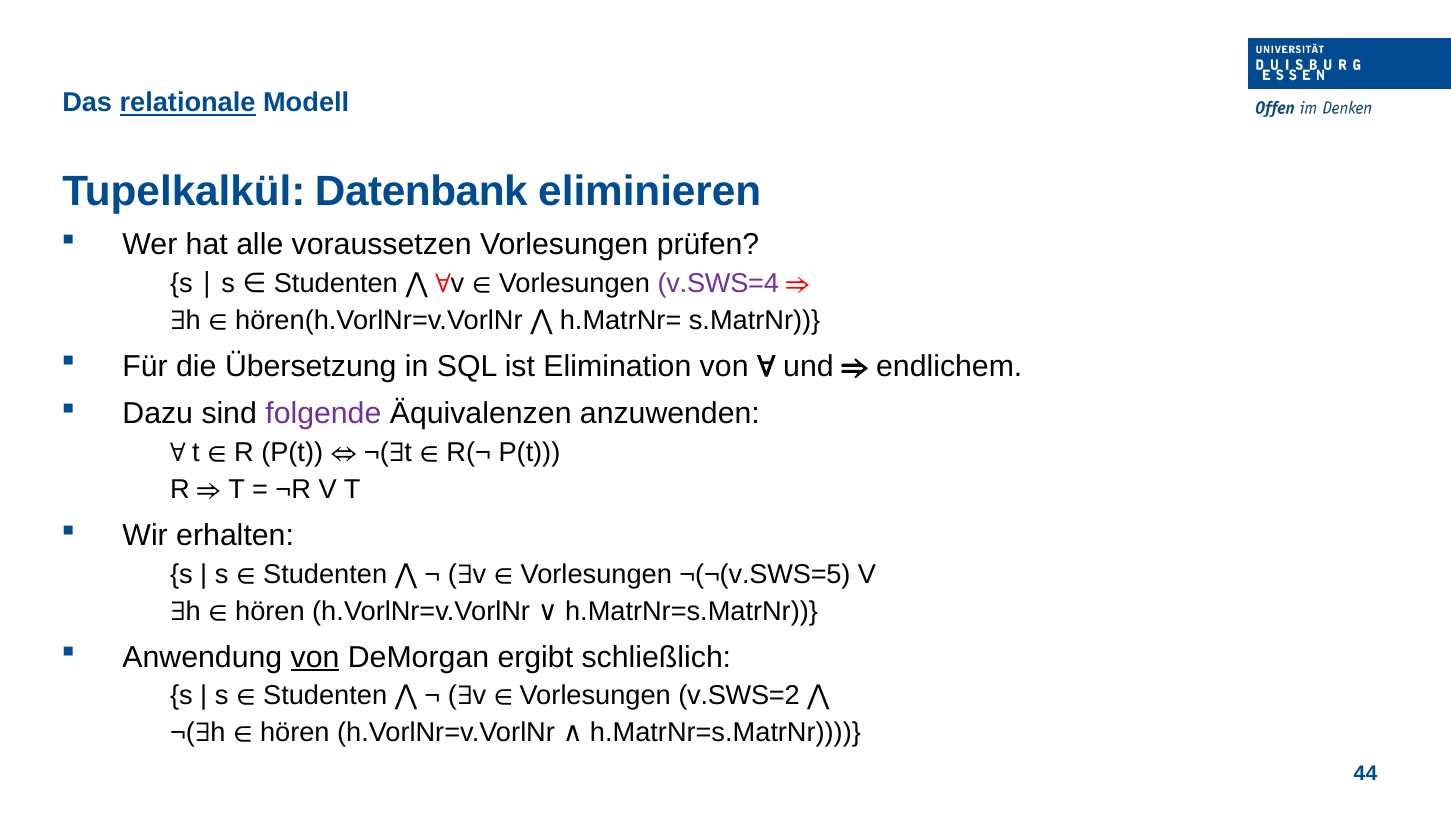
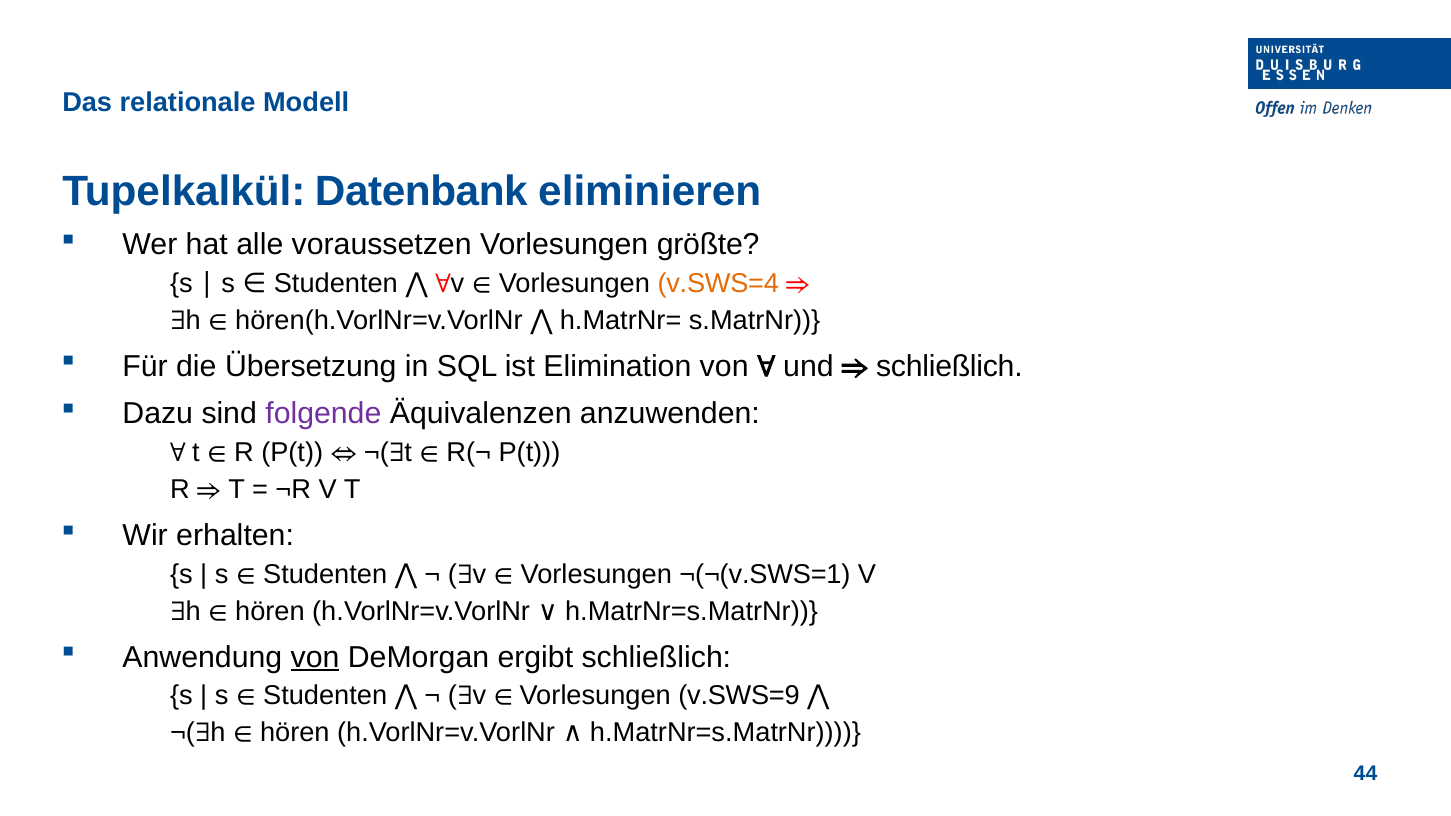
relationale underline: present -> none
prüfen: prüfen -> größte
v.SWS=4 colour: purple -> orange
endlichem at (949, 366): endlichem -> schließlich
¬(¬(v.SWS=5: ¬(¬(v.SWS=5 -> ¬(¬(v.SWS=1
v.SWS=2: v.SWS=2 -> v.SWS=9
